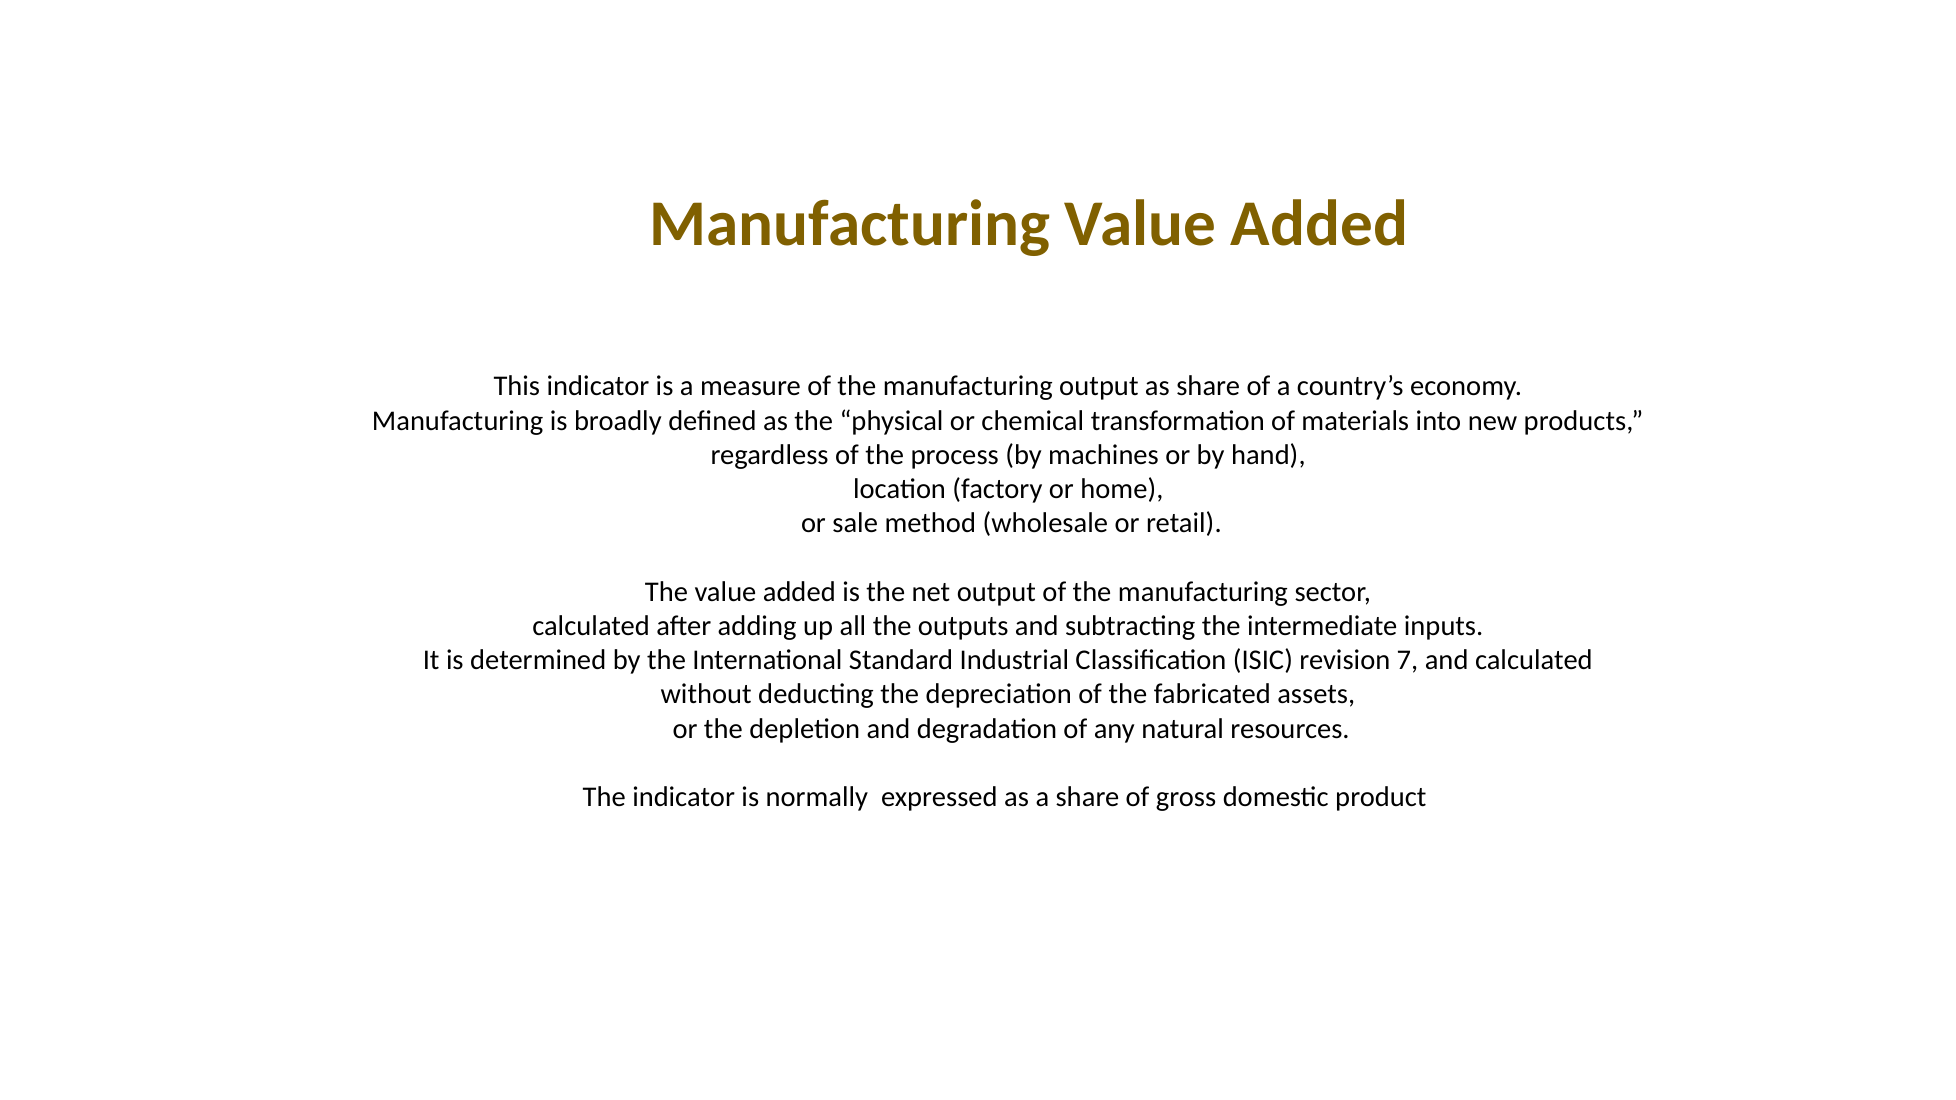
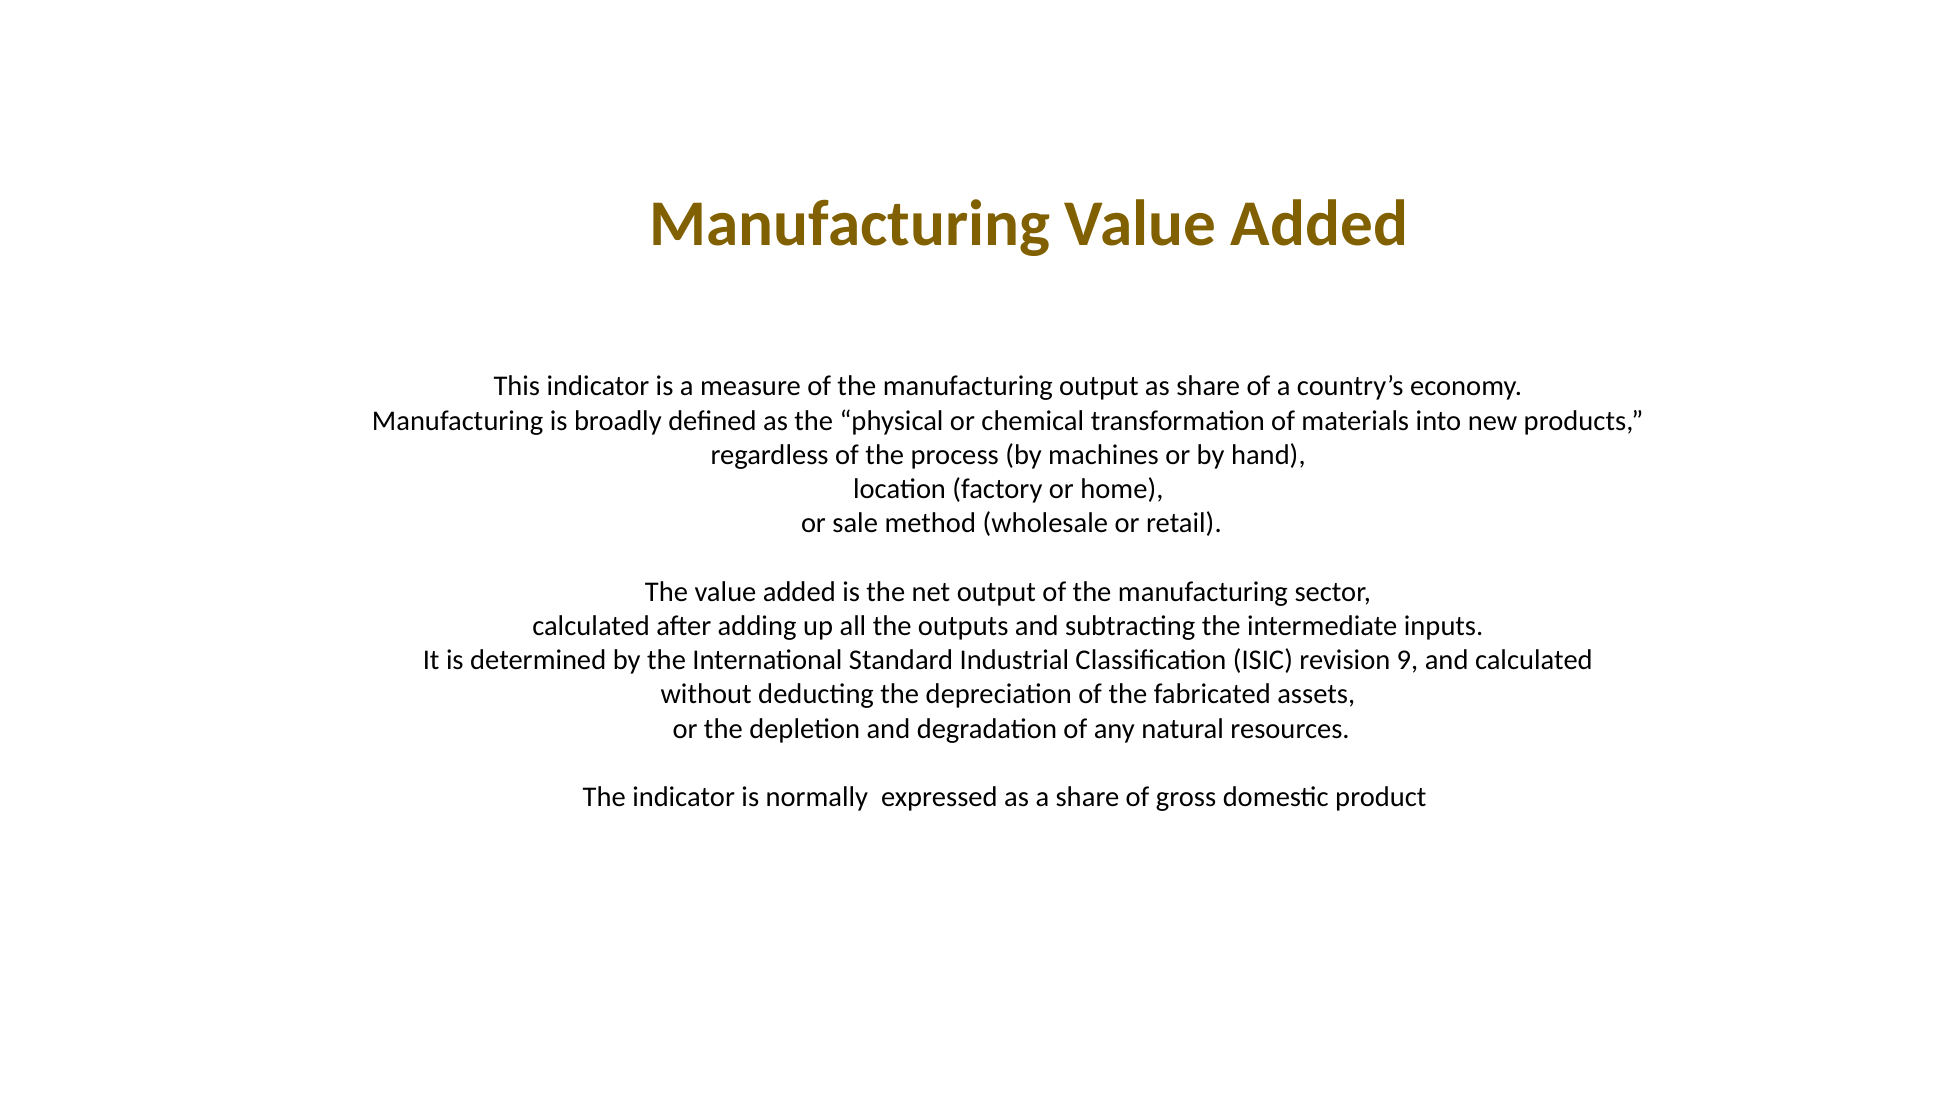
7: 7 -> 9
